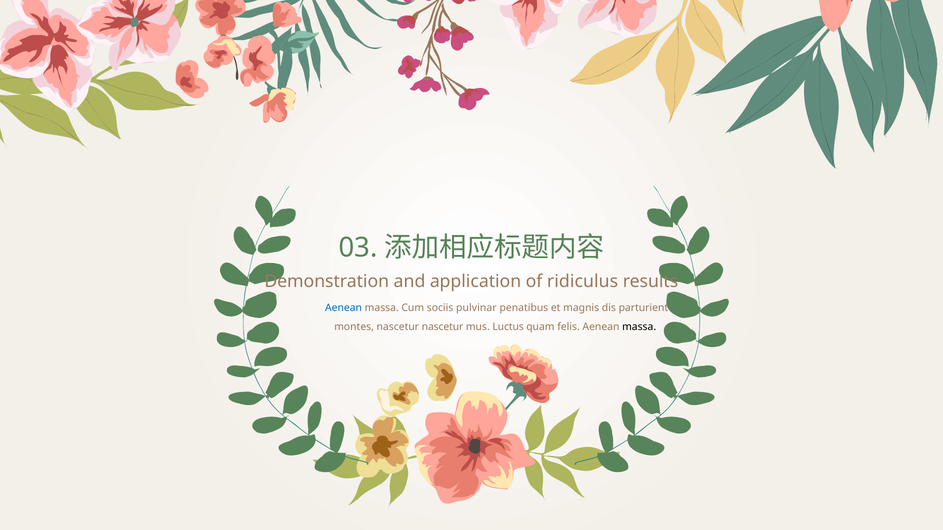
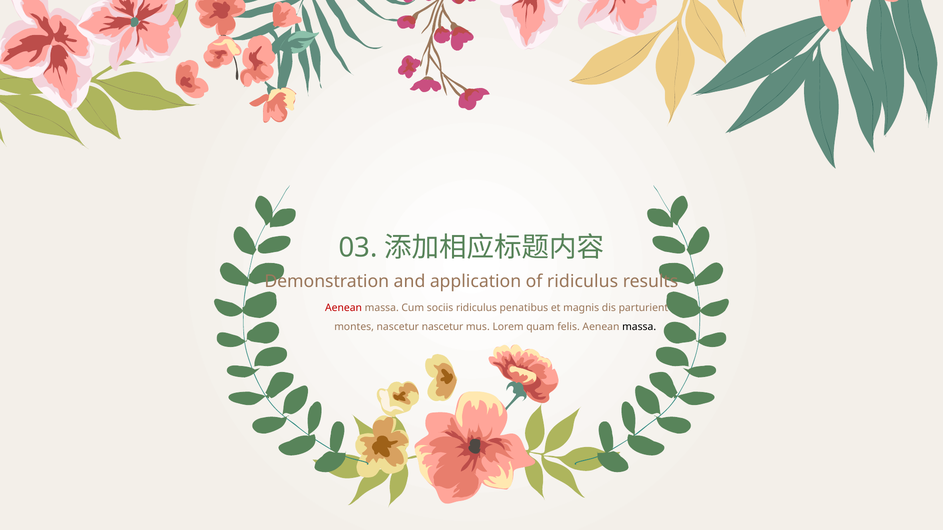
Aenean at (344, 308) colour: blue -> red
sociis pulvinar: pulvinar -> ridiculus
Luctus: Luctus -> Lorem
